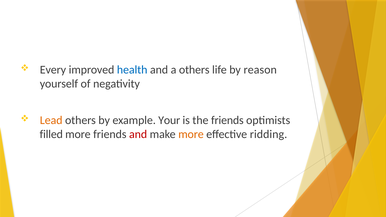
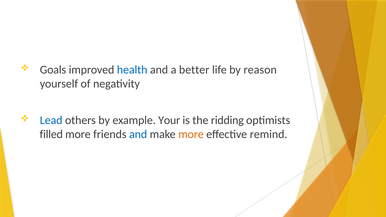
Every: Every -> Goals
a others: others -> better
Lead colour: orange -> blue
the friends: friends -> ridding
and at (138, 134) colour: red -> blue
ridding: ridding -> remind
